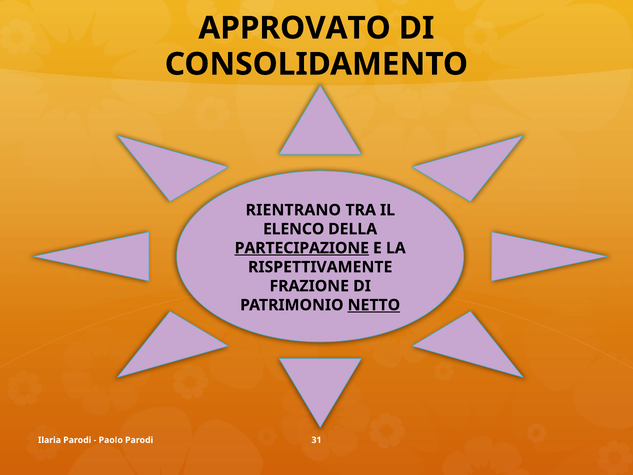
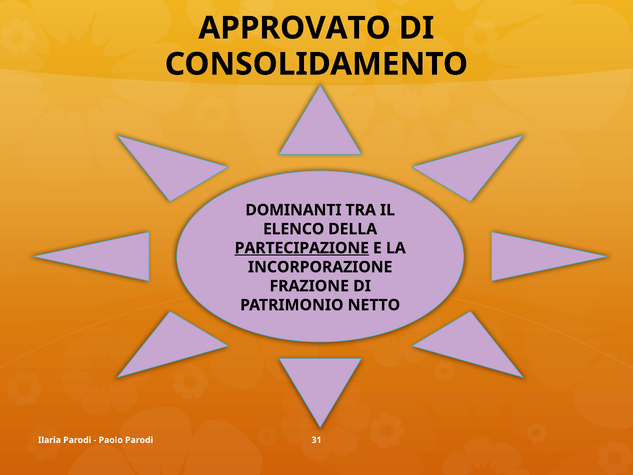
RIENTRANO: RIENTRANO -> DOMINANTI
RISPETTIVAMENTE: RISPETTIVAMENTE -> INCORPORAZIONE
NETTO underline: present -> none
